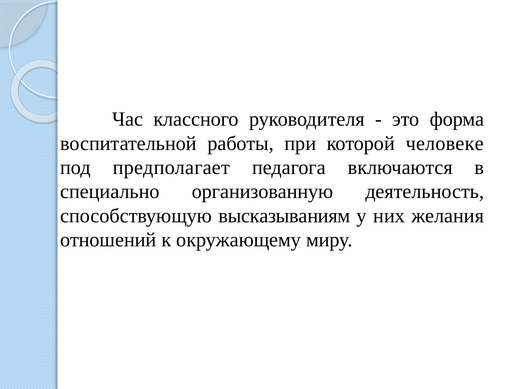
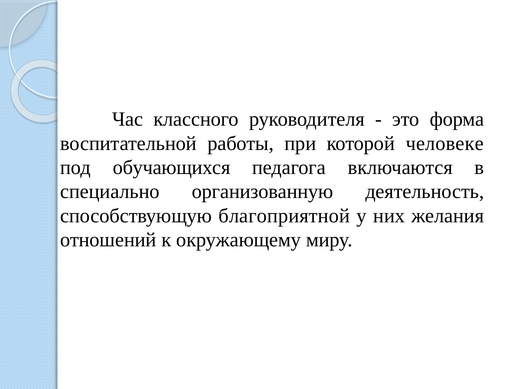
предполагает: предполагает -> обучающихся
высказываниям: высказываниям -> благоприятной
